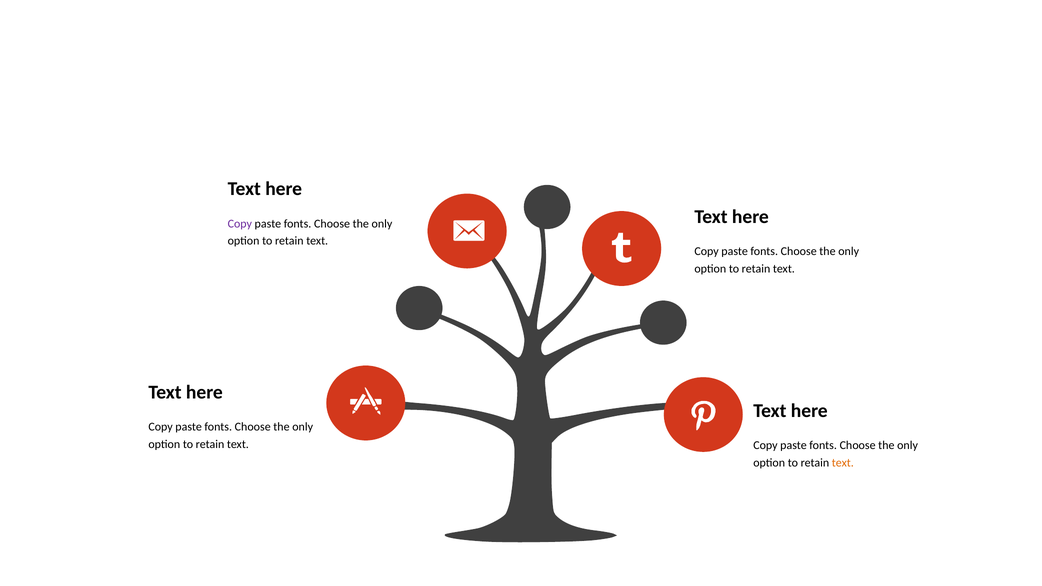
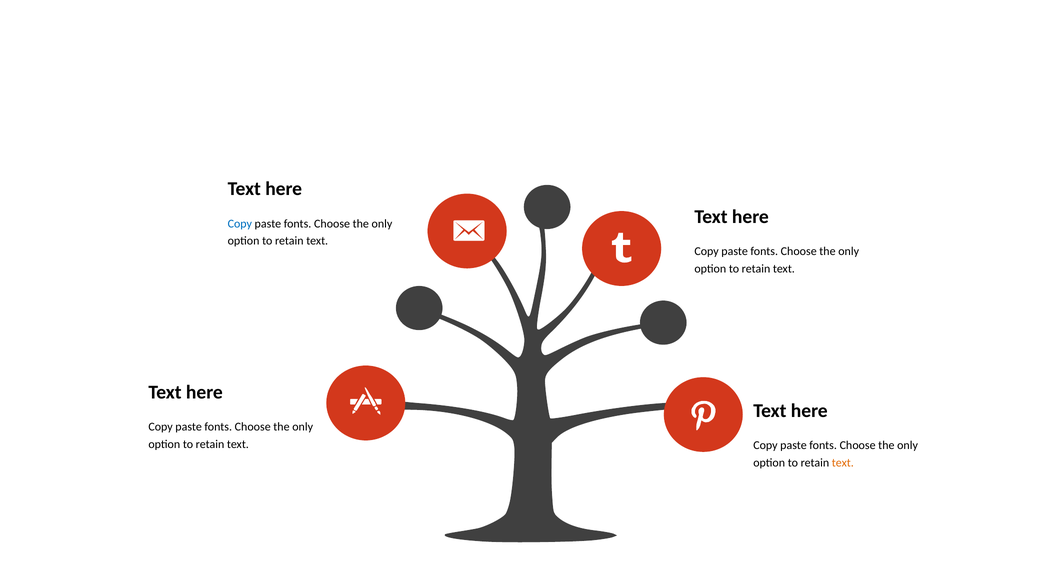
Copy at (240, 224) colour: purple -> blue
